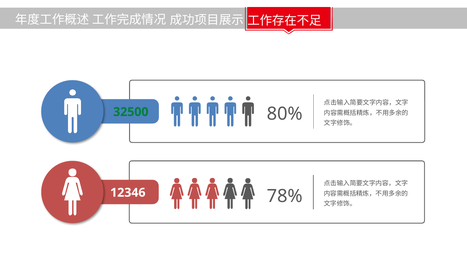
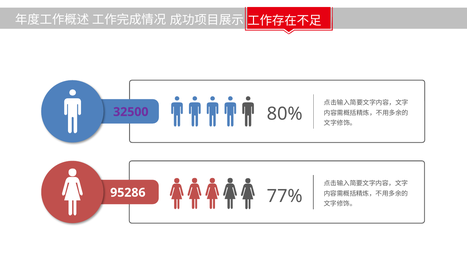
32500 colour: green -> purple
12346: 12346 -> 95286
78%: 78% -> 77%
